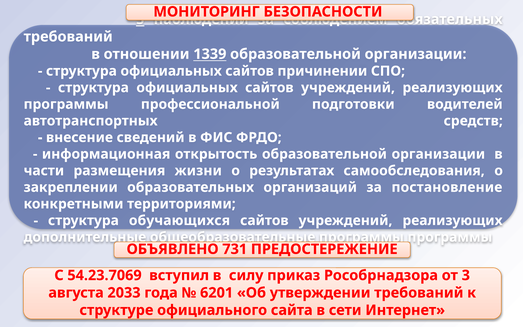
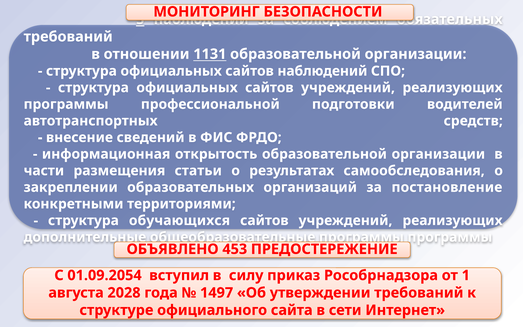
1339: 1339 -> 1131
сайтов причинении: причинении -> наблюдений
жизни: жизни -> статьи
731: 731 -> 453
54.23.7069: 54.23.7069 -> 01.09.2054
3: 3 -> 1
2033: 2033 -> 2028
6201: 6201 -> 1497
